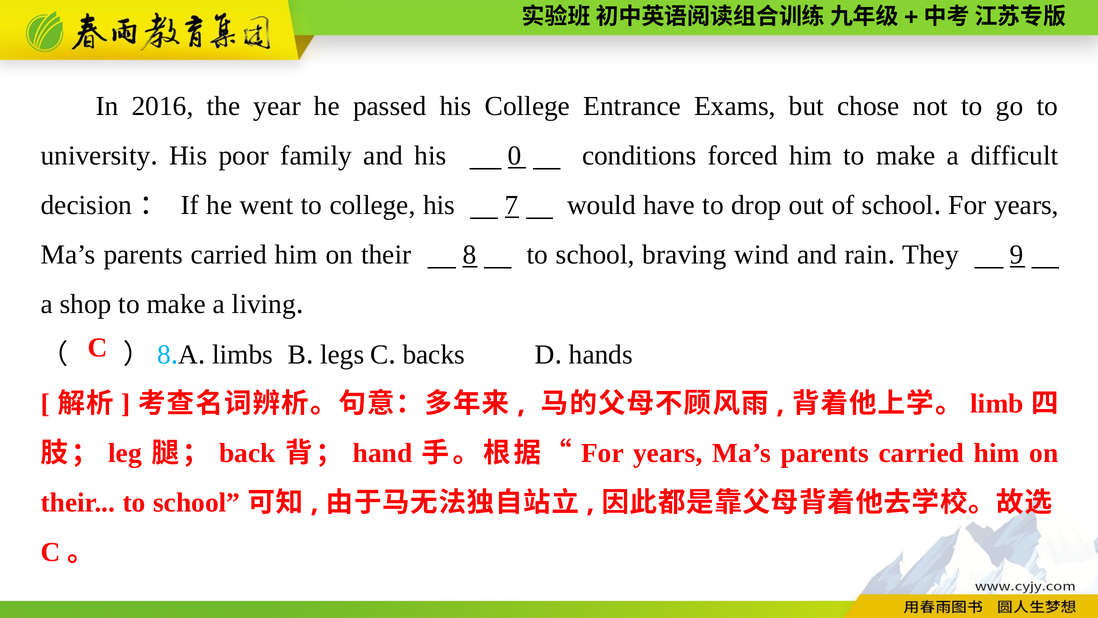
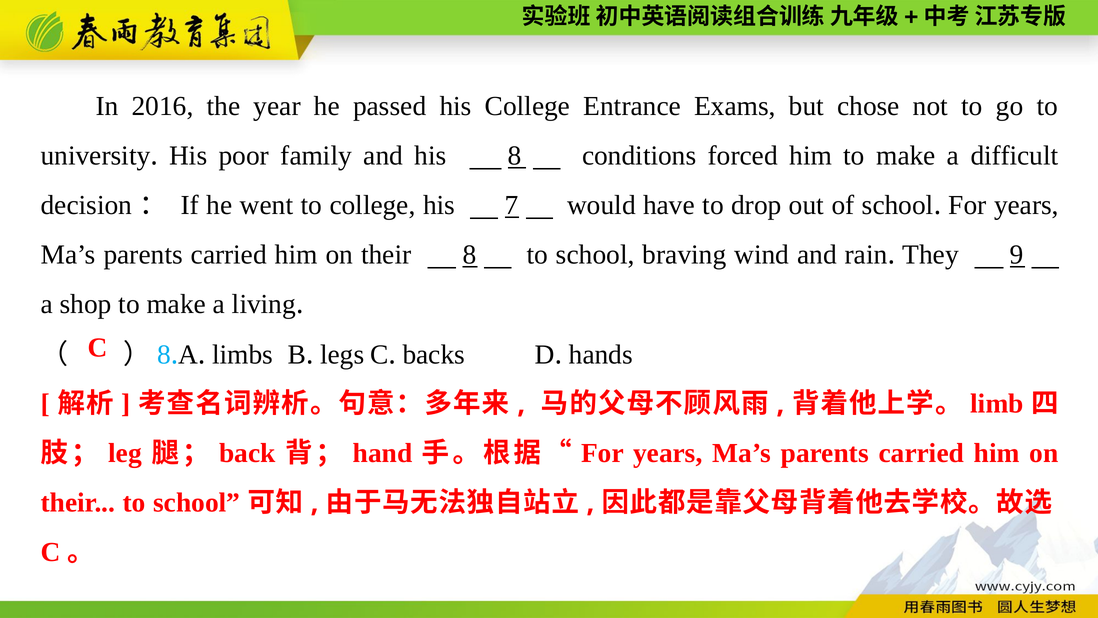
his 0: 0 -> 8
